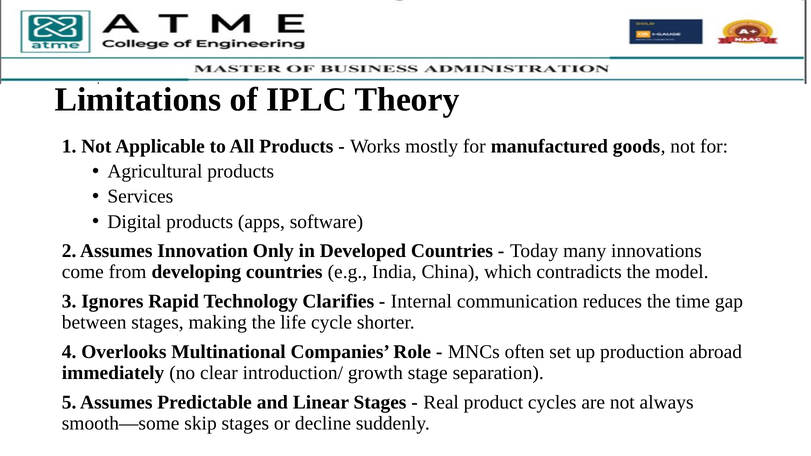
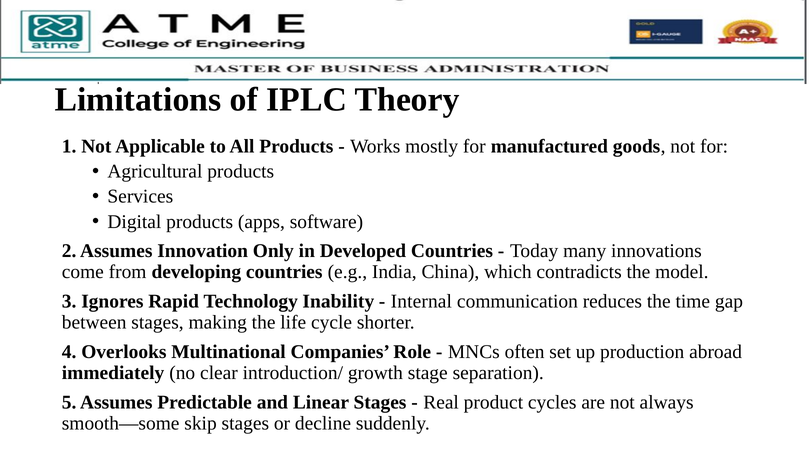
Clarifies: Clarifies -> Inability
